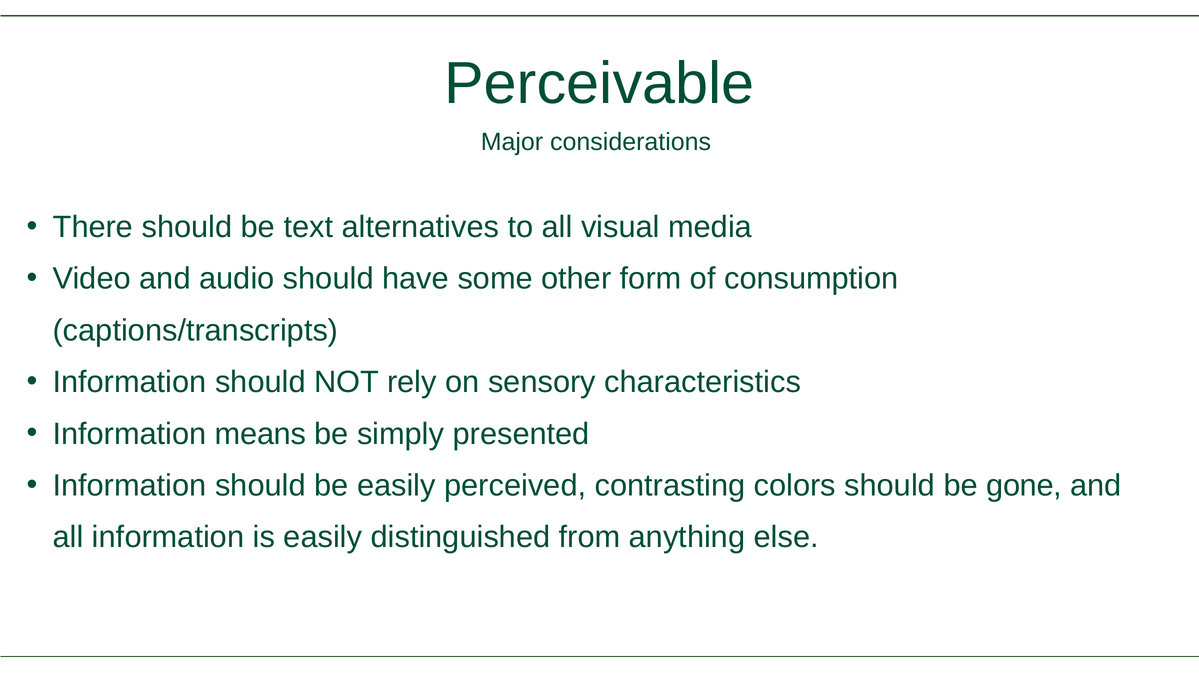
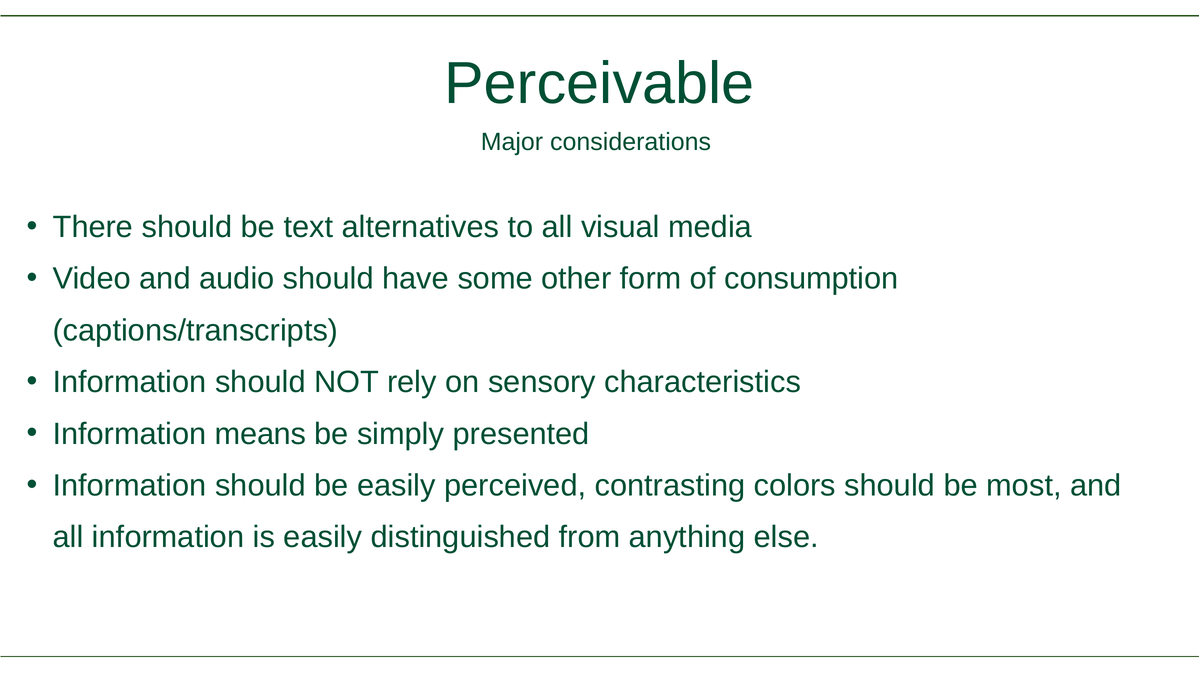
gone: gone -> most
